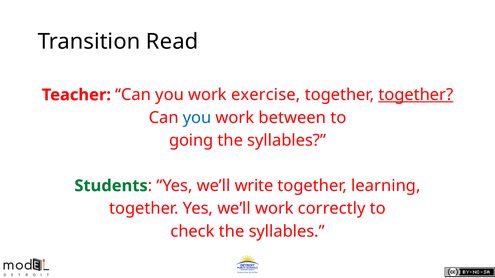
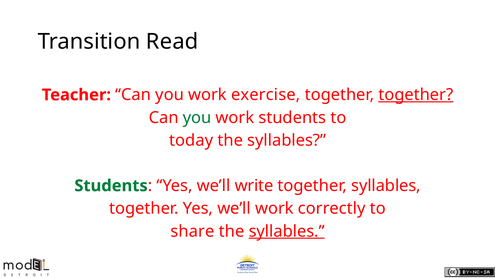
you at (197, 118) colour: blue -> green
work between: between -> students
going: going -> today
together learning: learning -> syllables
check: check -> share
syllables at (287, 232) underline: none -> present
